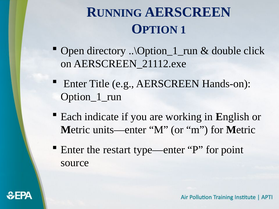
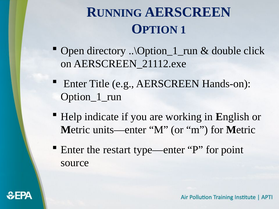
Each: Each -> Help
